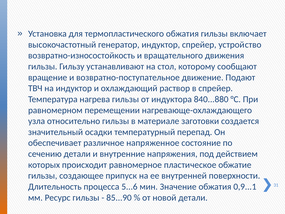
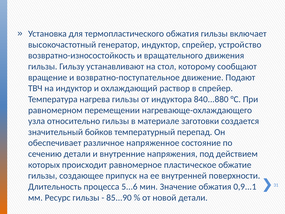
осадки: осадки -> бойков
